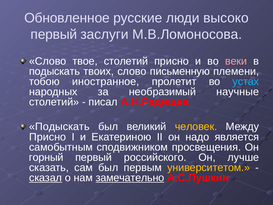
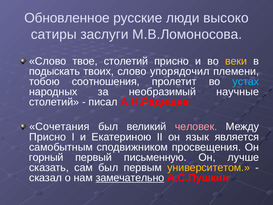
первый at (54, 34): первый -> сатиры
веки colour: pink -> yellow
письменную: письменную -> упорядочил
иностранное: иностранное -> соотношения
Подыскать at (59, 127): Подыскать -> Сочетания
человек colour: yellow -> pink
надо: надо -> язык
российского: российского -> письменную
сказал underline: present -> none
